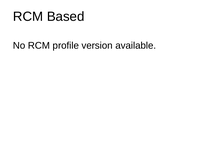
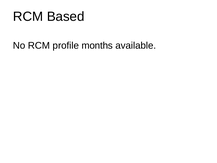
version: version -> months
